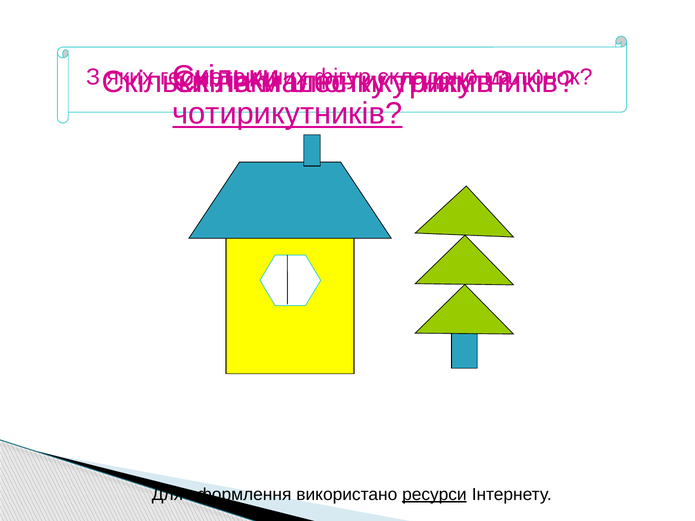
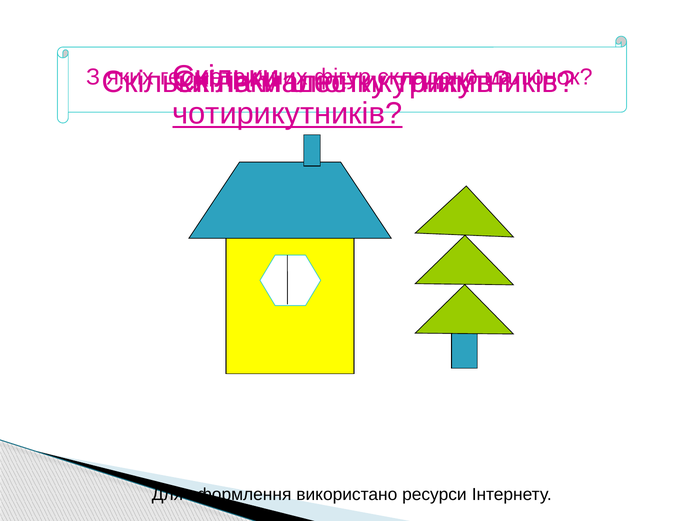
ресурси underline: present -> none
